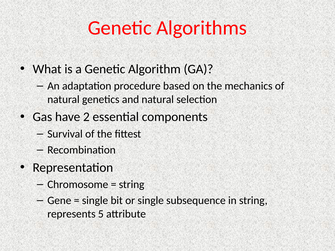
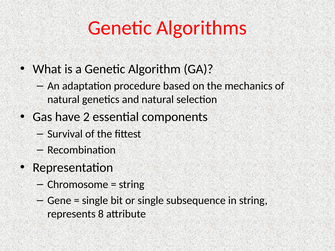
5: 5 -> 8
